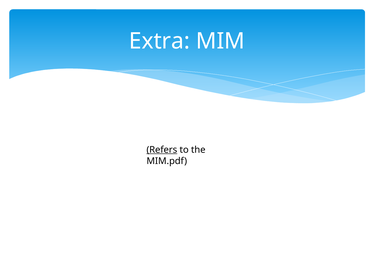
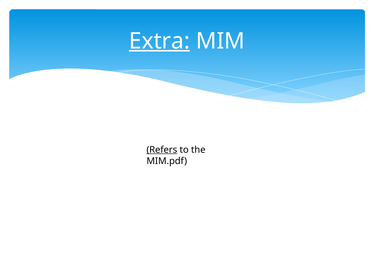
Extra underline: none -> present
